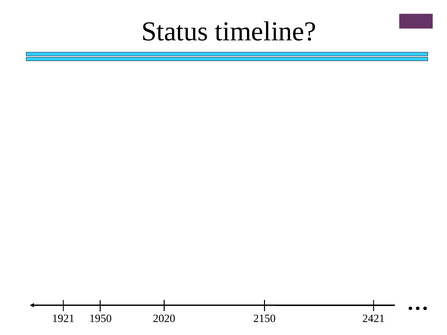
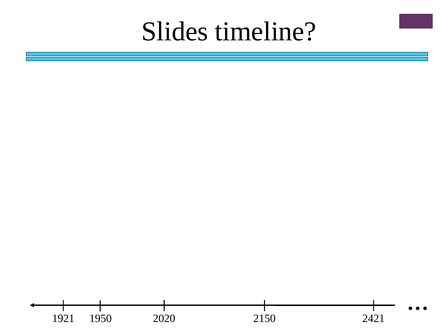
Status: Status -> Slides
